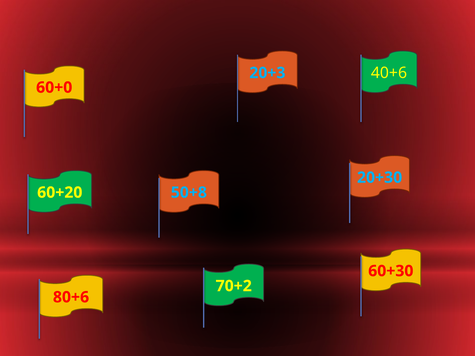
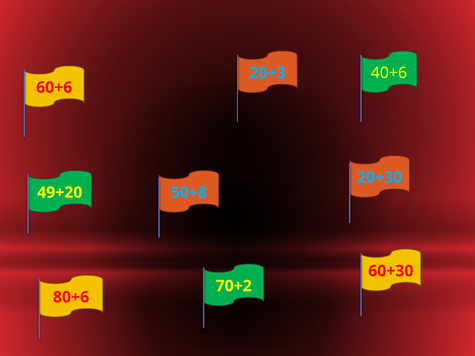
60+0: 60+0 -> 60+6
60+20: 60+20 -> 49+20
